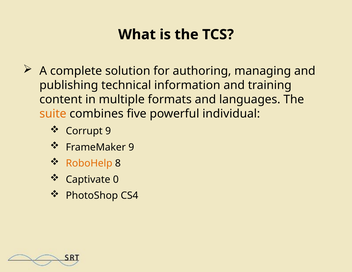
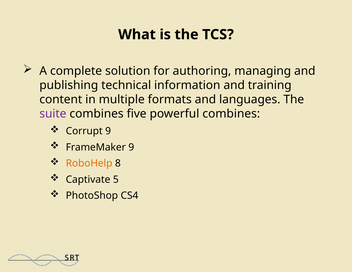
suite colour: orange -> purple
powerful individual: individual -> combines
0: 0 -> 5
